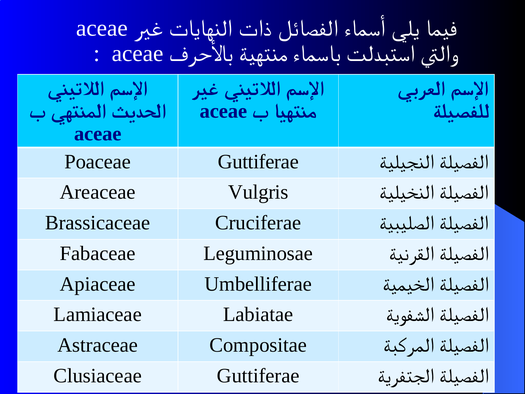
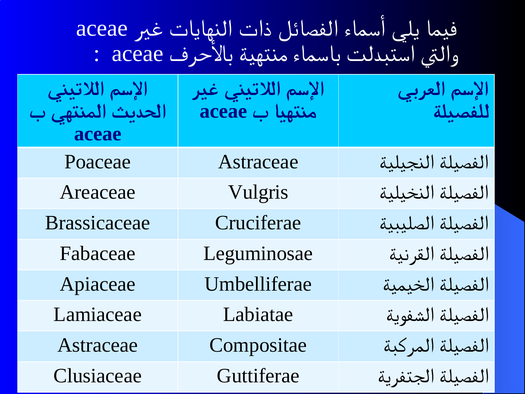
Poaceae Guttiferae: Guttiferae -> Astraceae
